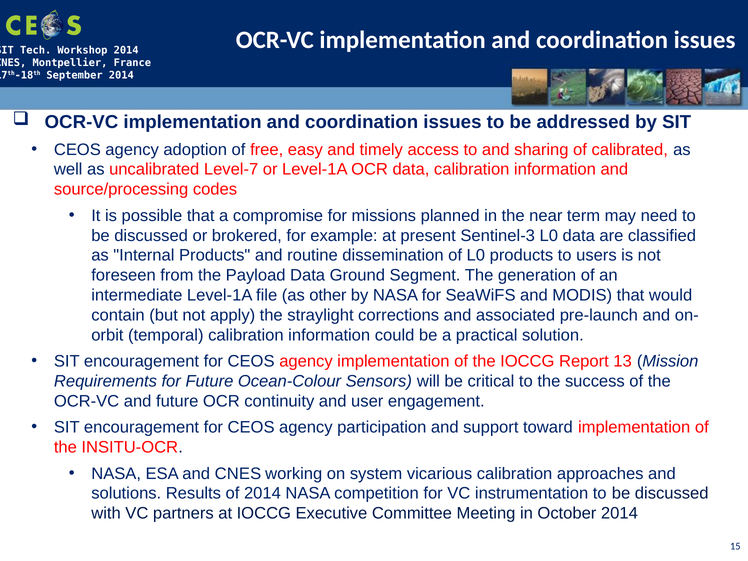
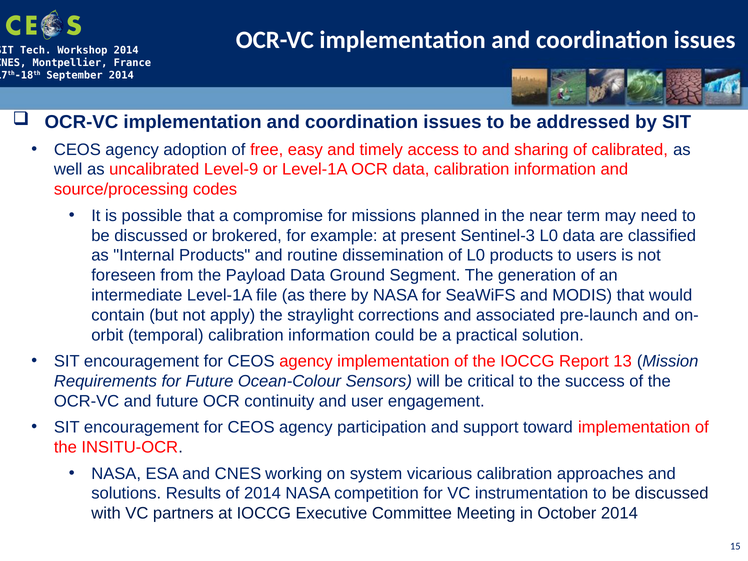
Level-7: Level-7 -> Level-9
other: other -> there
